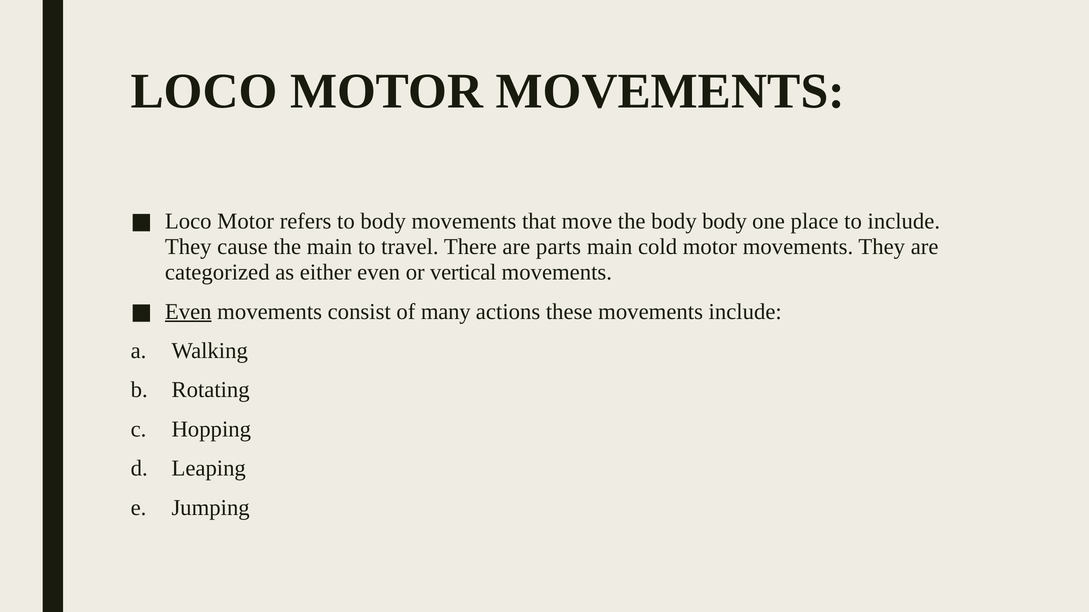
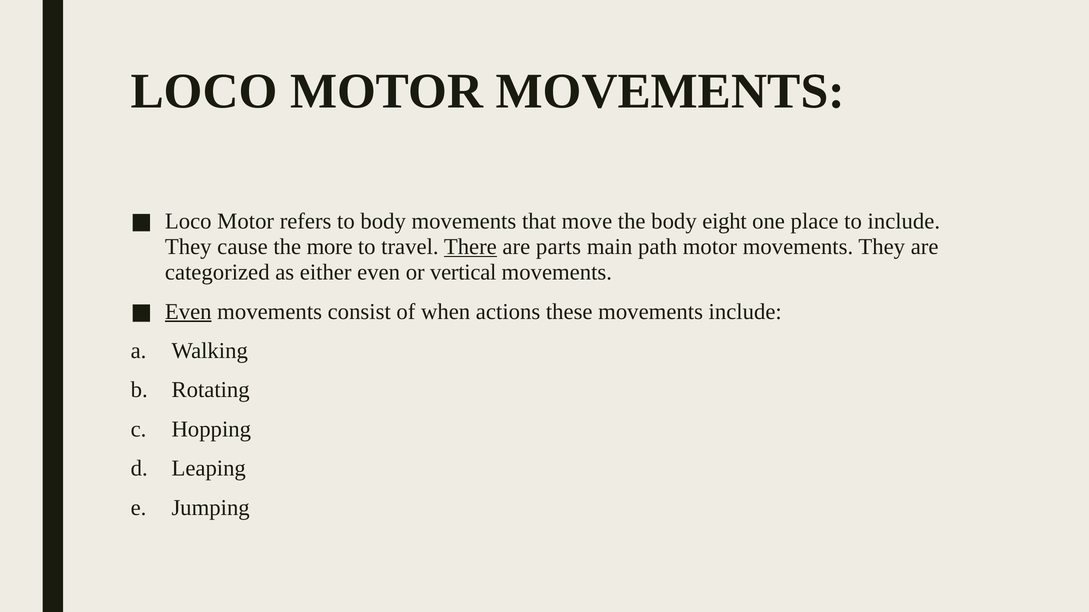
body body: body -> eight
the main: main -> more
There underline: none -> present
cold: cold -> path
many: many -> when
